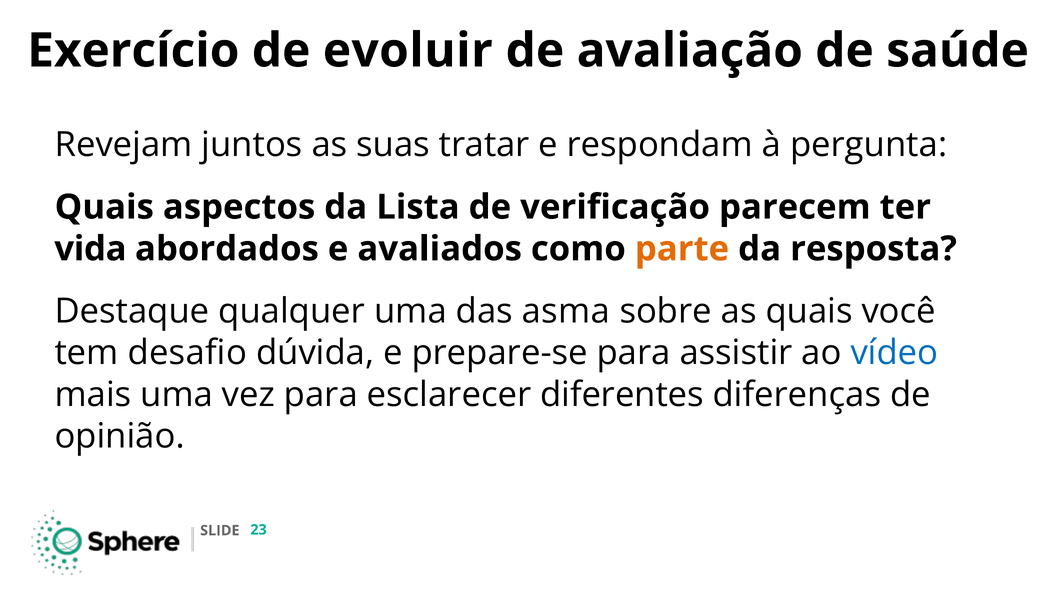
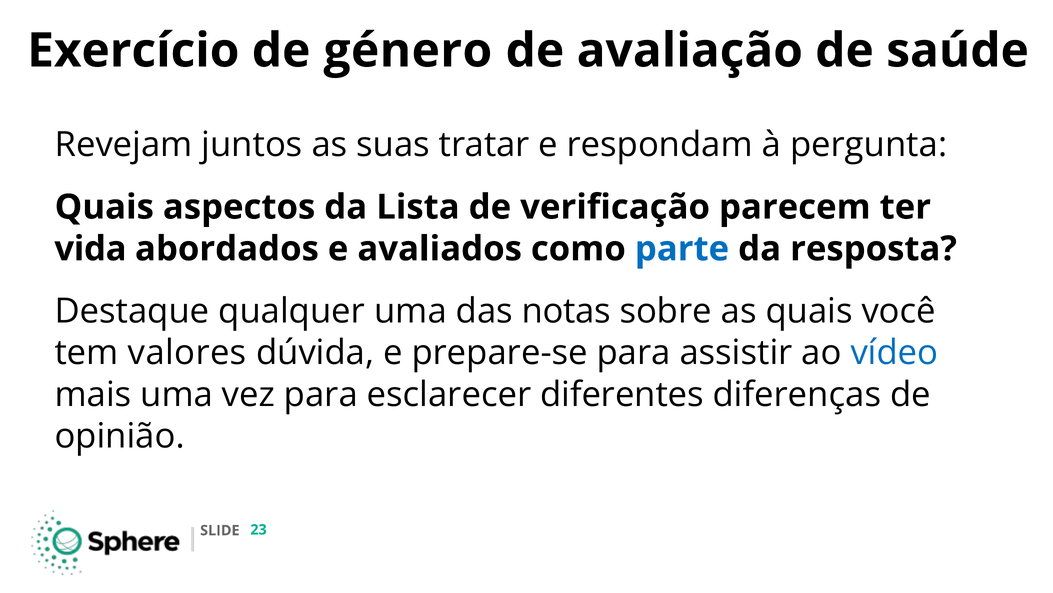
evoluir: evoluir -> género
parte colour: orange -> blue
asma: asma -> notas
desafio: desafio -> valores
